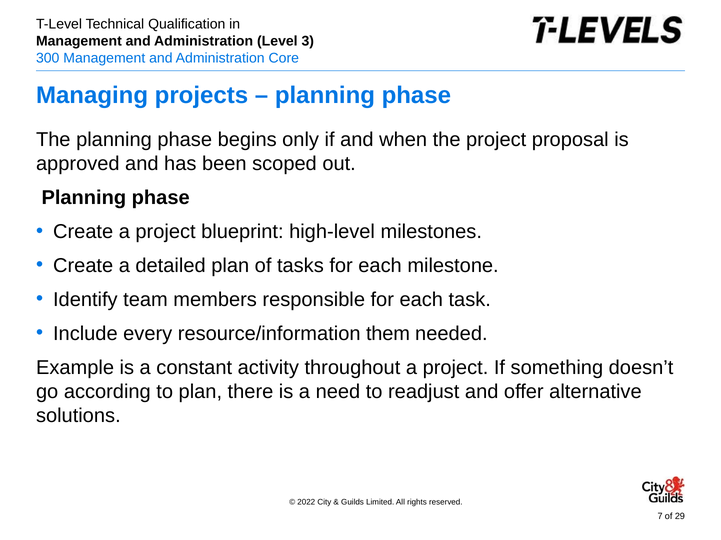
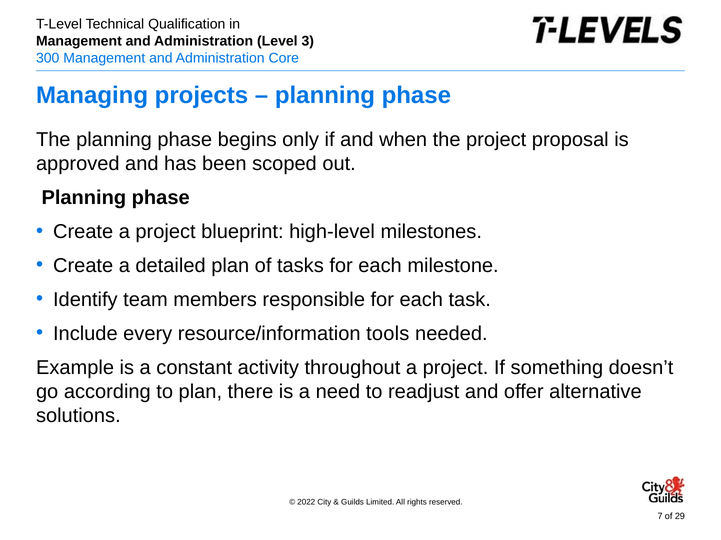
them: them -> tools
